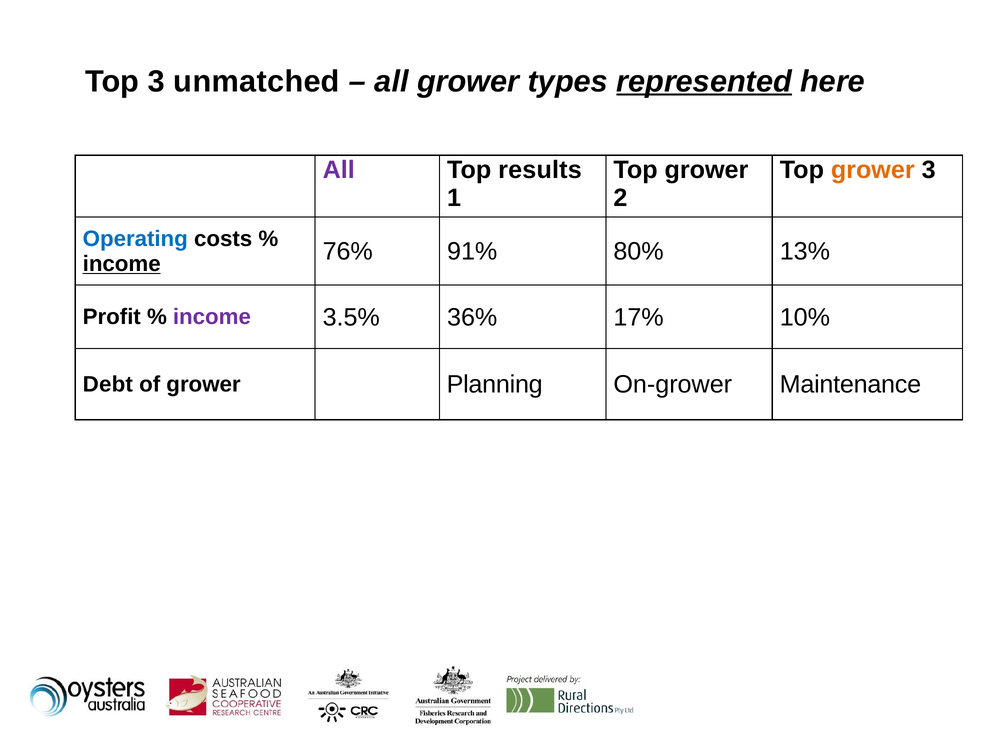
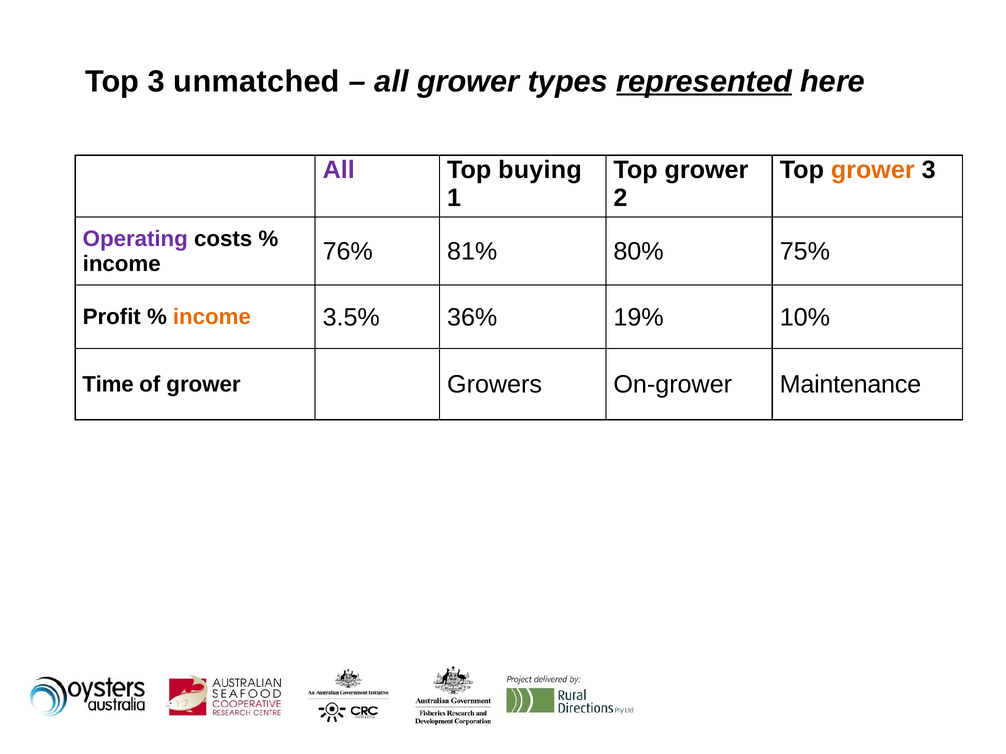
results: results -> buying
Operating colour: blue -> purple
income at (122, 264) underline: present -> none
91%: 91% -> 81%
13%: 13% -> 75%
income at (212, 317) colour: purple -> orange
17%: 17% -> 19%
Debt: Debt -> Time
Planning: Planning -> Growers
